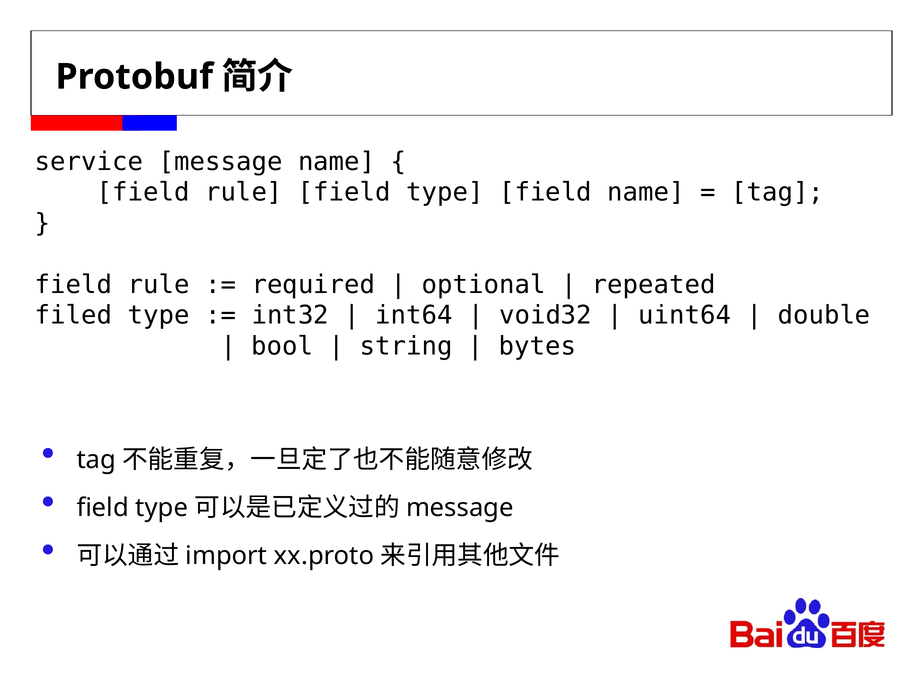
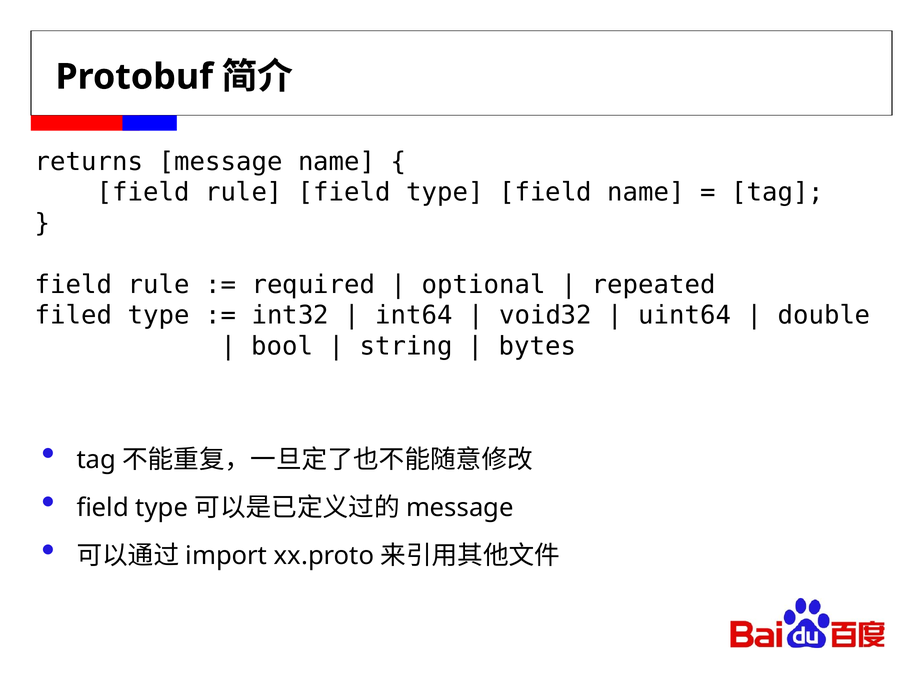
service: service -> returns
